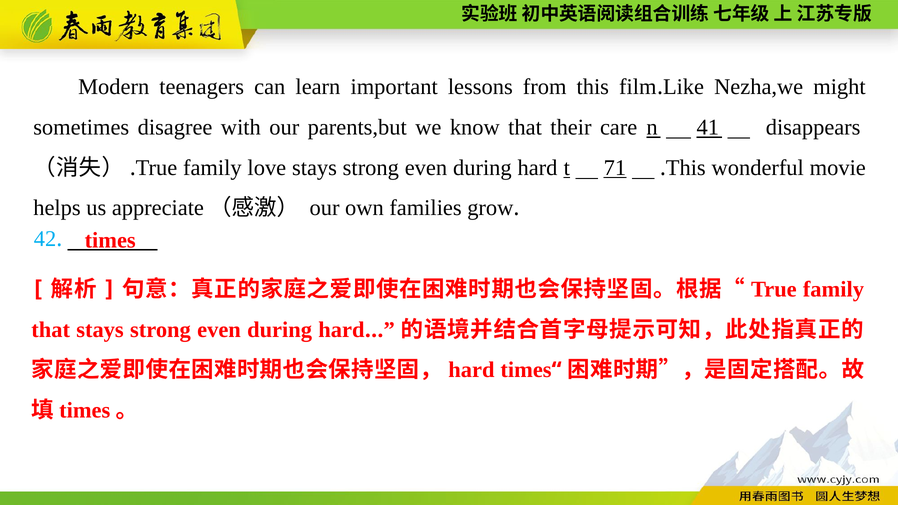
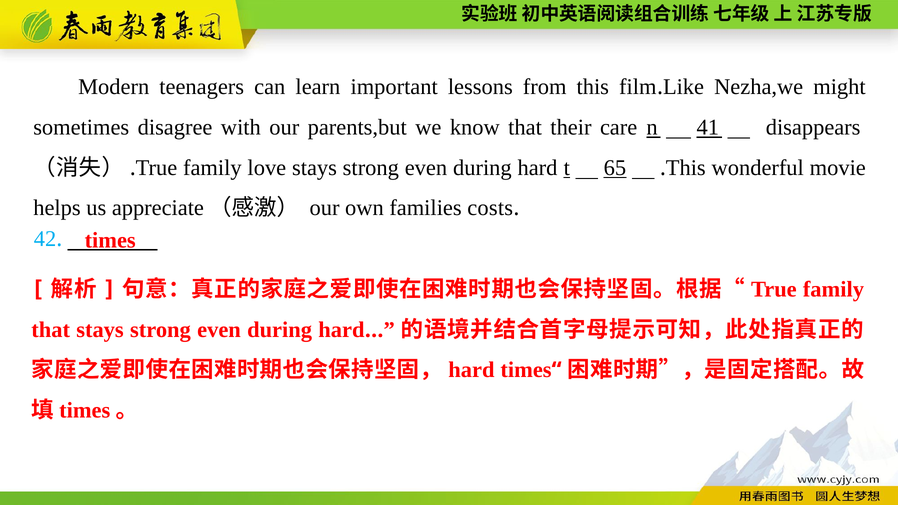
71: 71 -> 65
grow: grow -> costs
